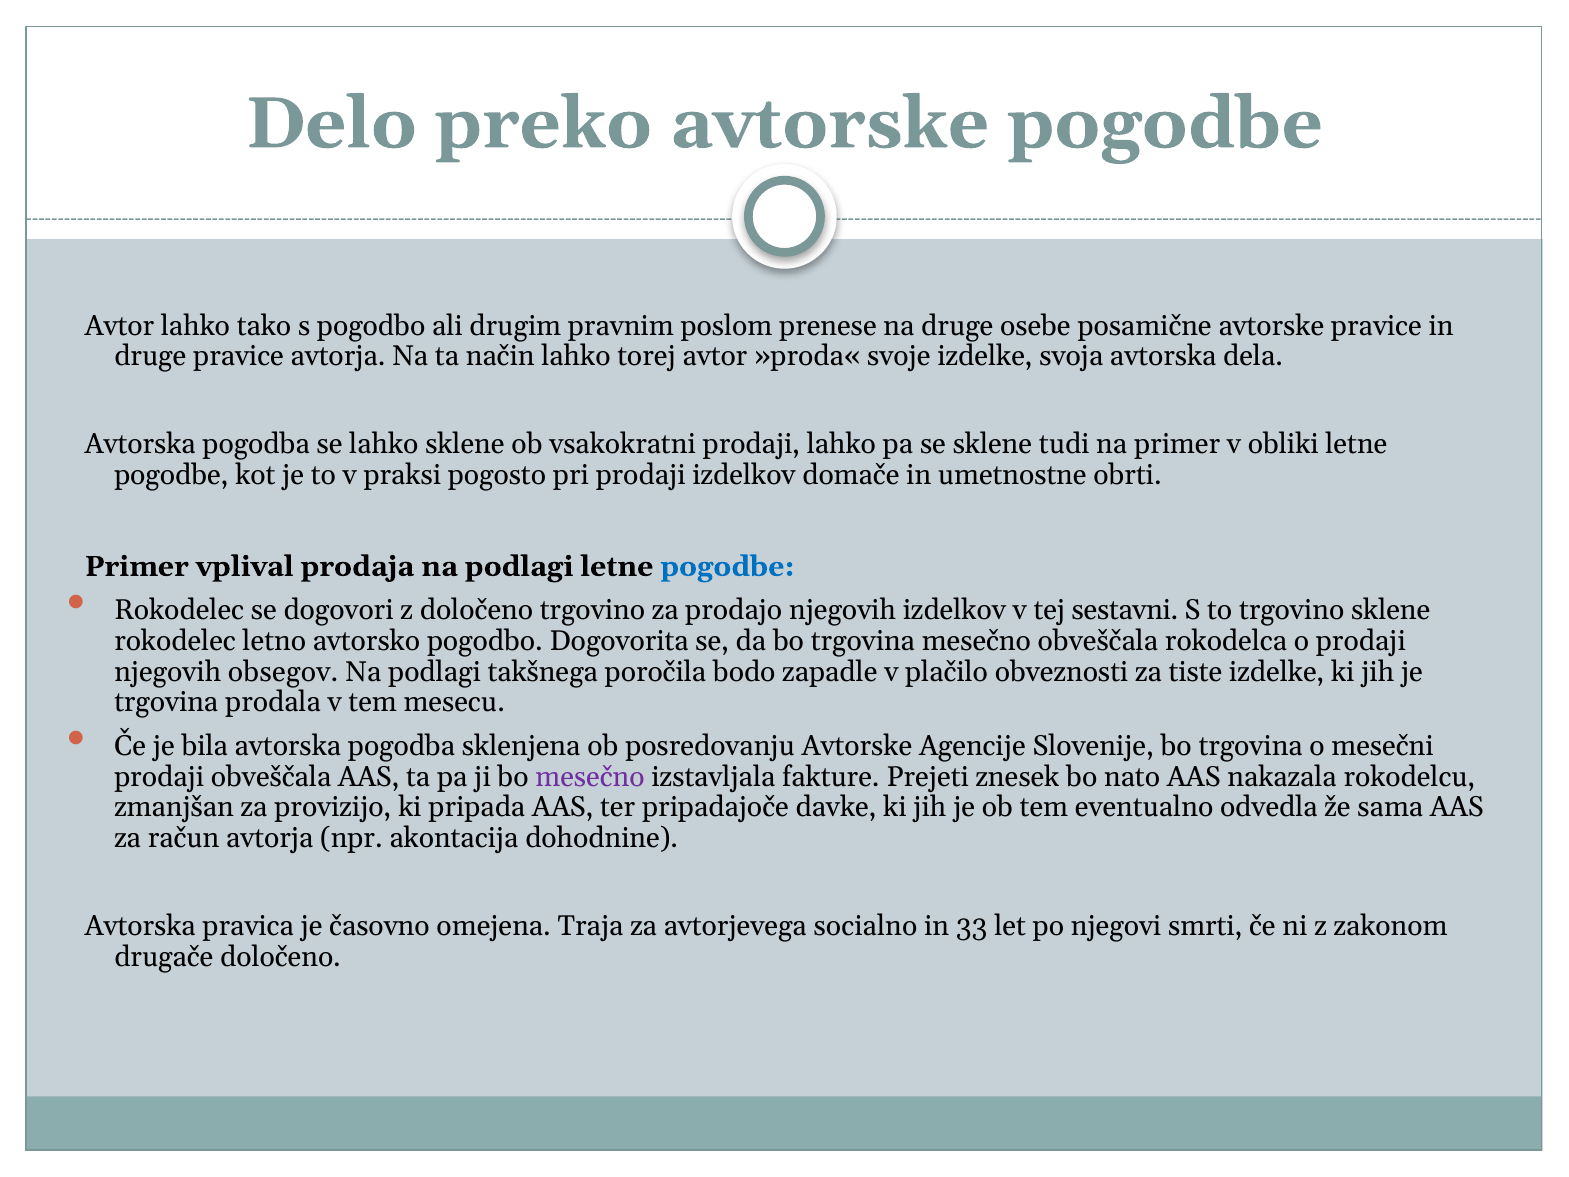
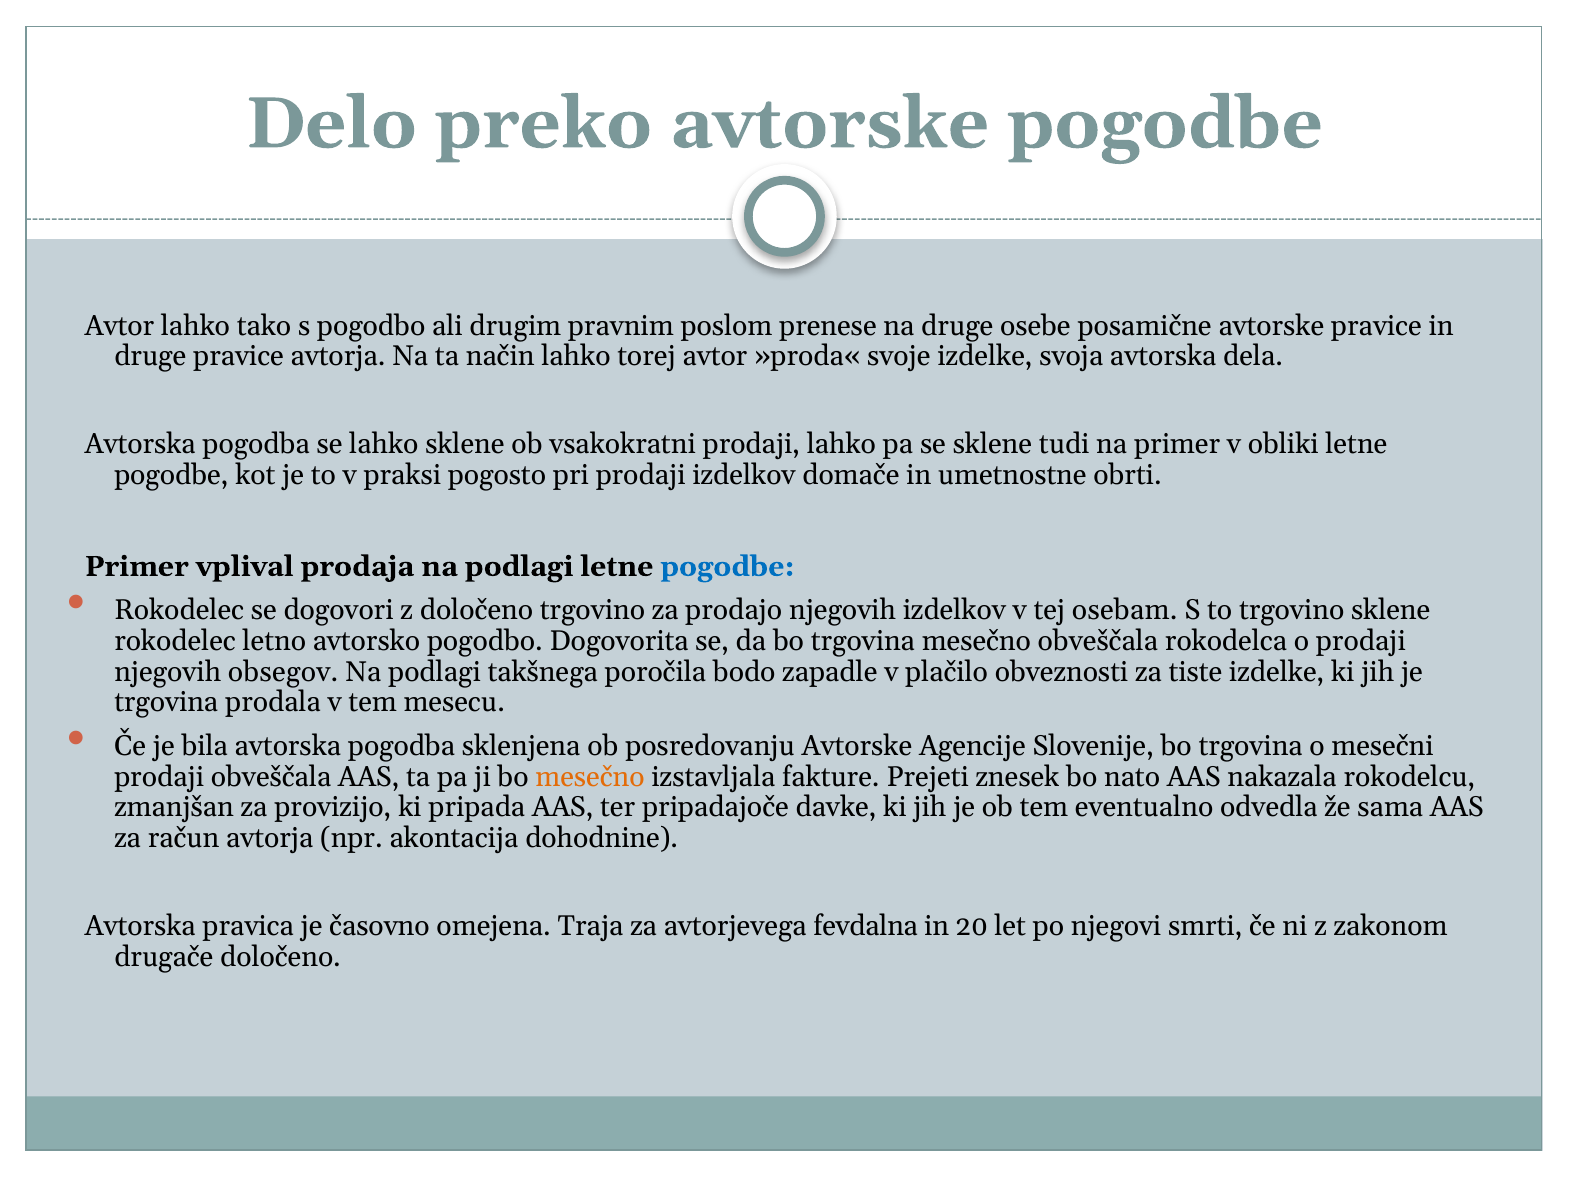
sestavni: sestavni -> osebam
mesečno at (590, 777) colour: purple -> orange
socialno: socialno -> fevdalna
33: 33 -> 20
